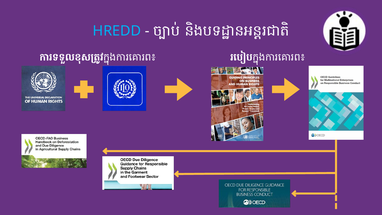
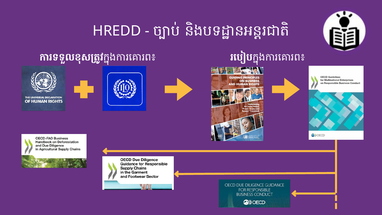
HREDD colour: light blue -> white
